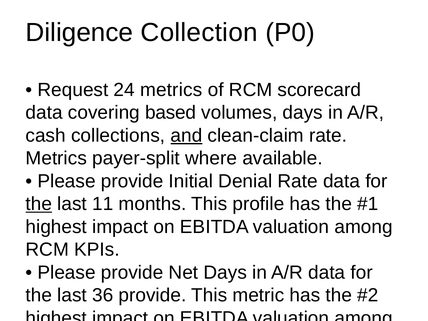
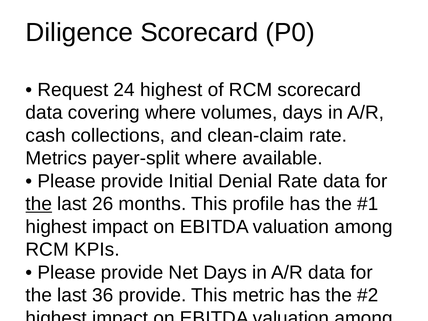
Diligence Collection: Collection -> Scorecard
24 metrics: metrics -> highest
covering based: based -> where
and underline: present -> none
11: 11 -> 26
